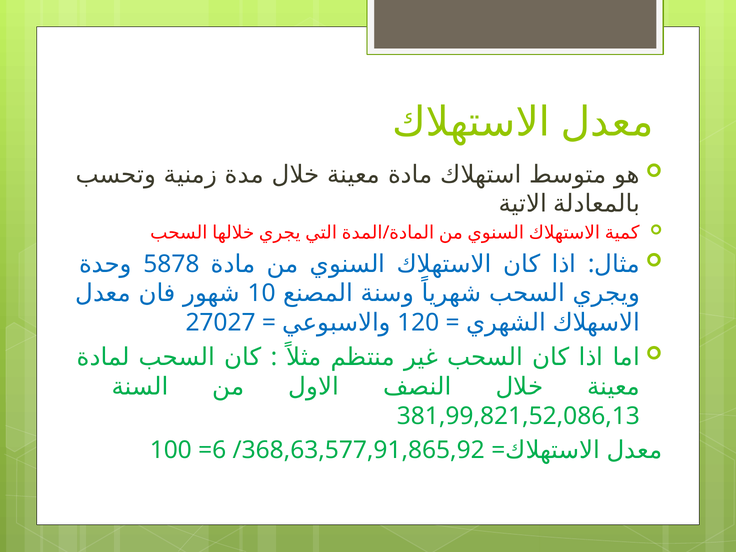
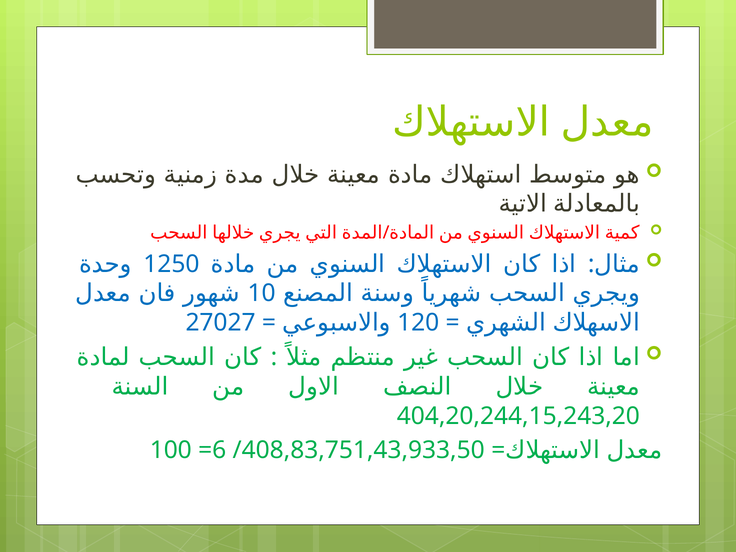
5878: 5878 -> 1250
381,99,821,52,086,13: 381,99,821,52,086,13 -> 404,20,244,15,243,20
368,63,577,91,865,92: 368,63,577,91,865,92 -> 408,83,751,43,933,50
